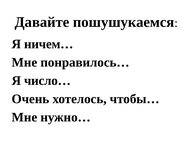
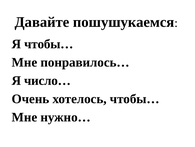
Я ничем…: ничем… -> чтобы…
